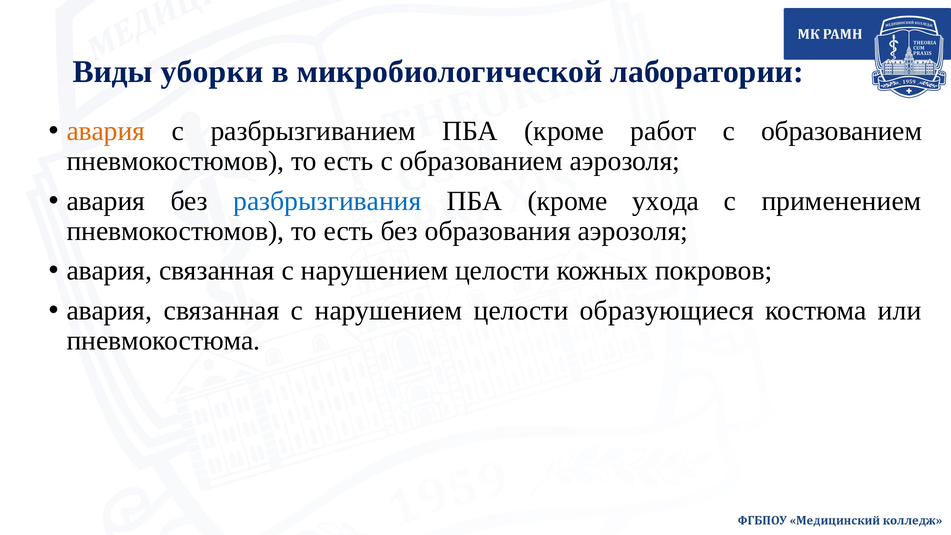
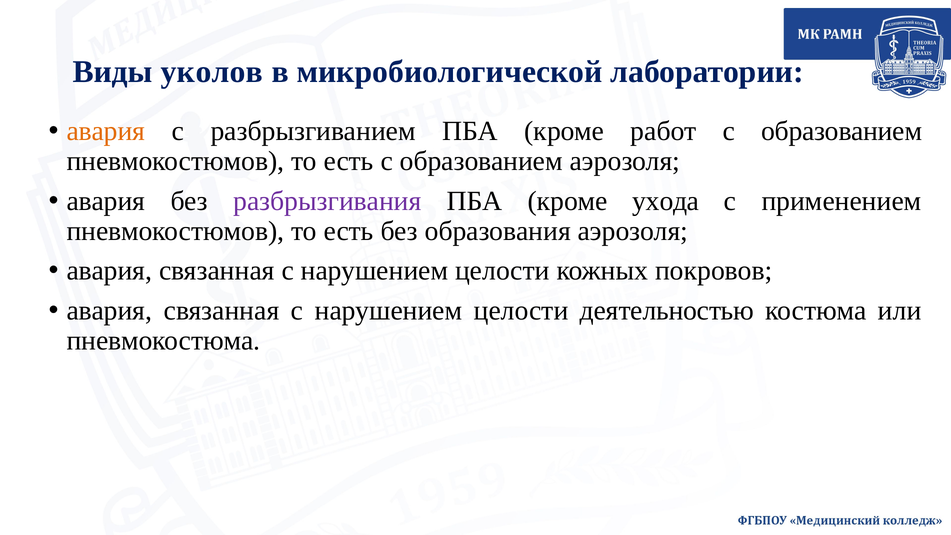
уборки: уборки -> уколов
разбрызгивания colour: blue -> purple
образующиеся: образующиеся -> деятельностью
